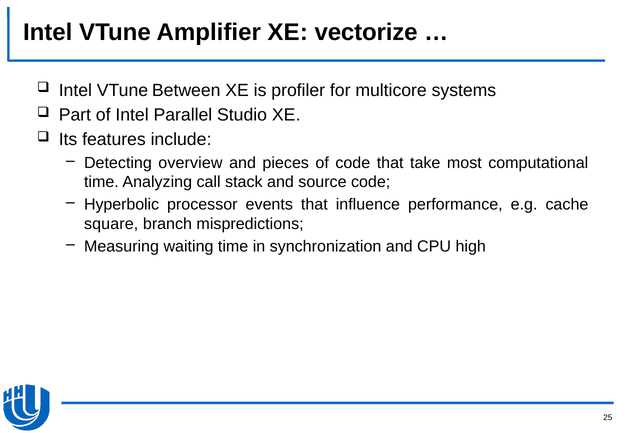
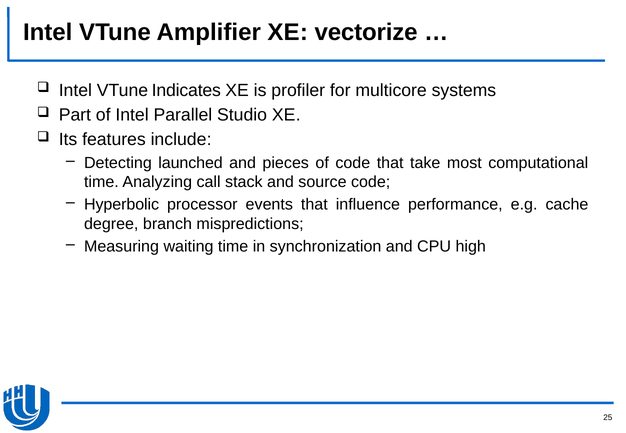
Between: Between -> Indicates
overview: overview -> launched
square: square -> degree
